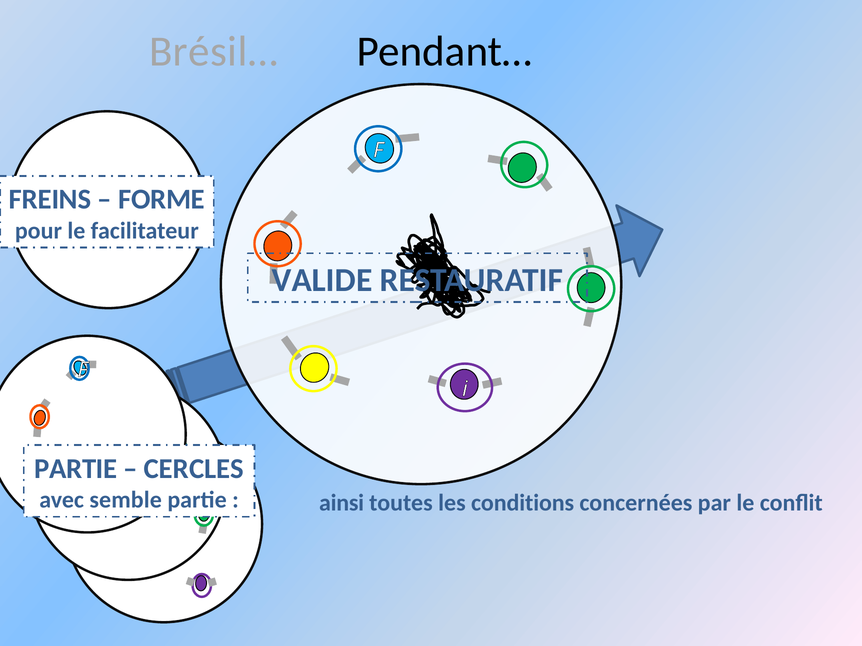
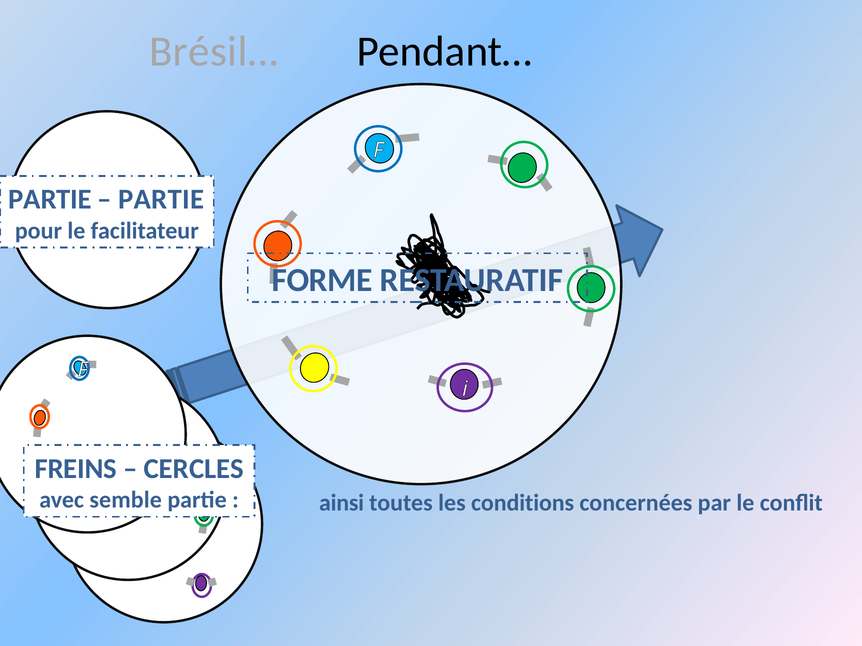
FREINS at (50, 200): FREINS -> PARTIE
FORME at (162, 200): FORME -> PARTIE
VALIDE: VALIDE -> FORME
PARTIE at (76, 469): PARTIE -> FREINS
